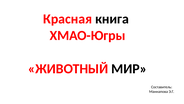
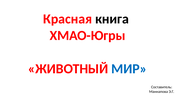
МИР colour: black -> blue
